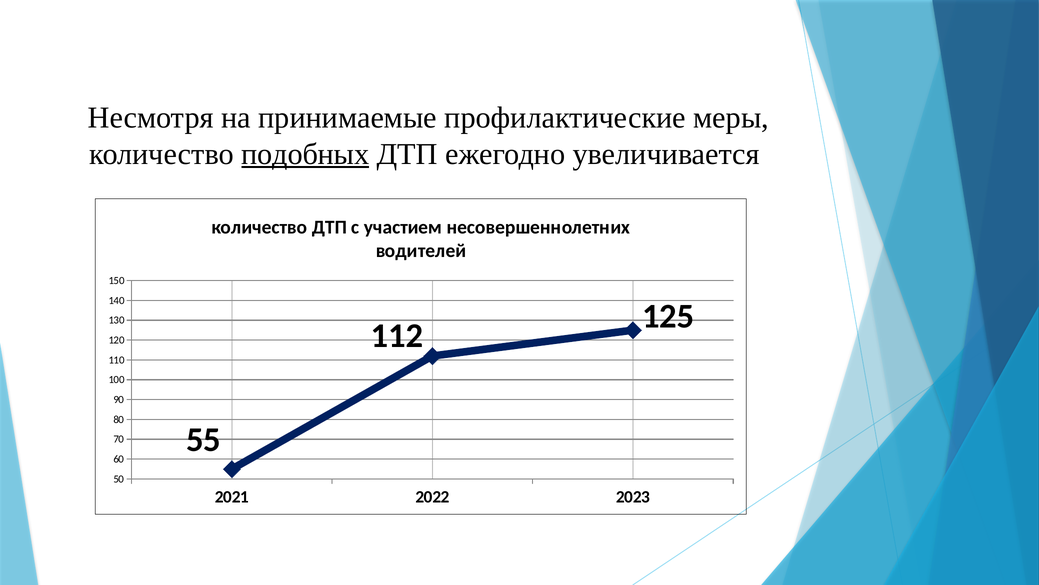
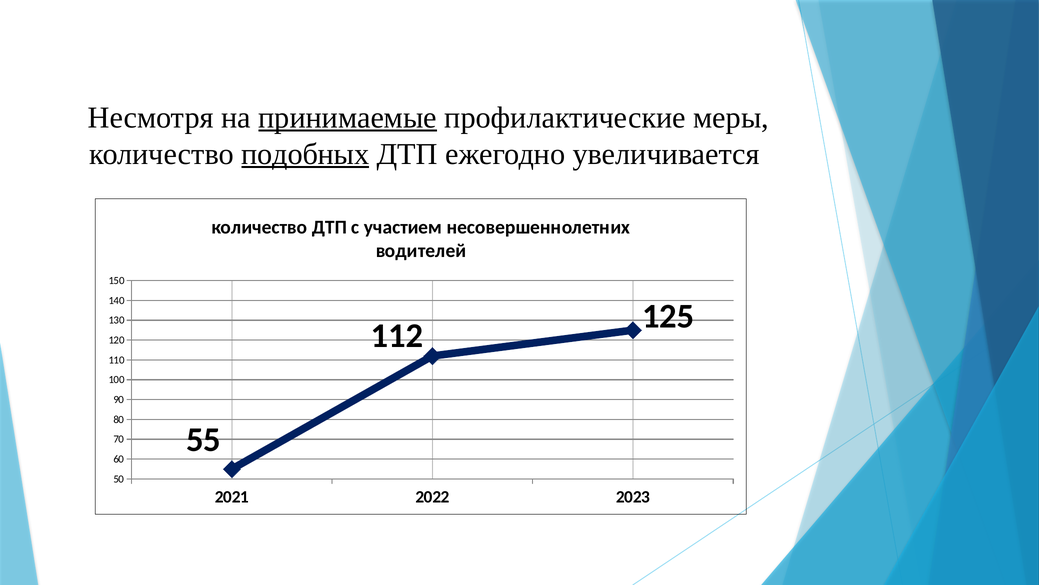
принимаемые underline: none -> present
